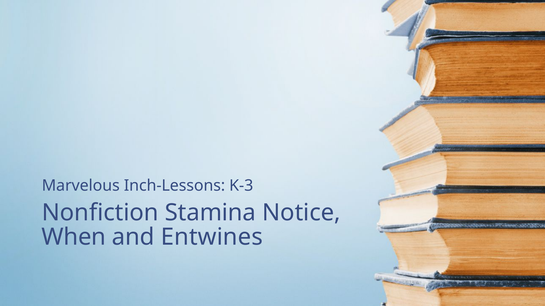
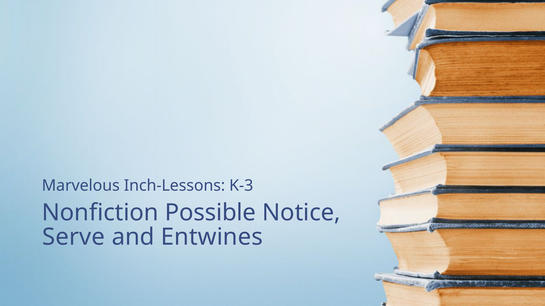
Stamina: Stamina -> Possible
When: When -> Serve
